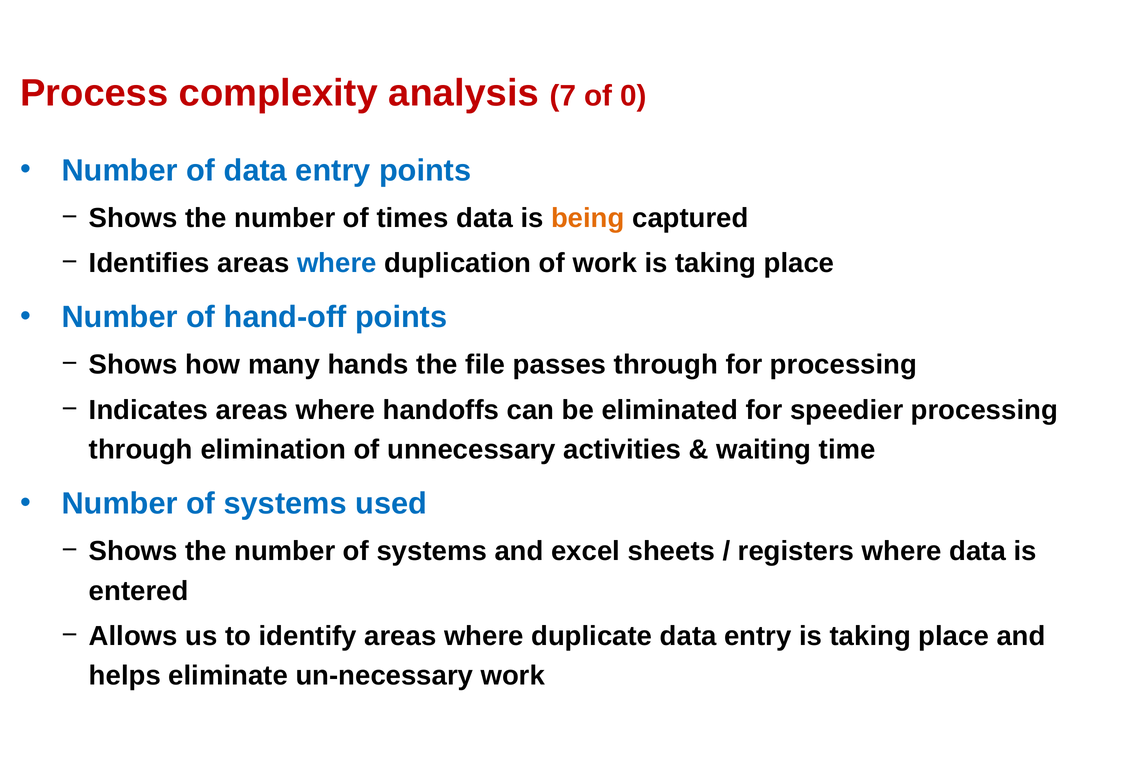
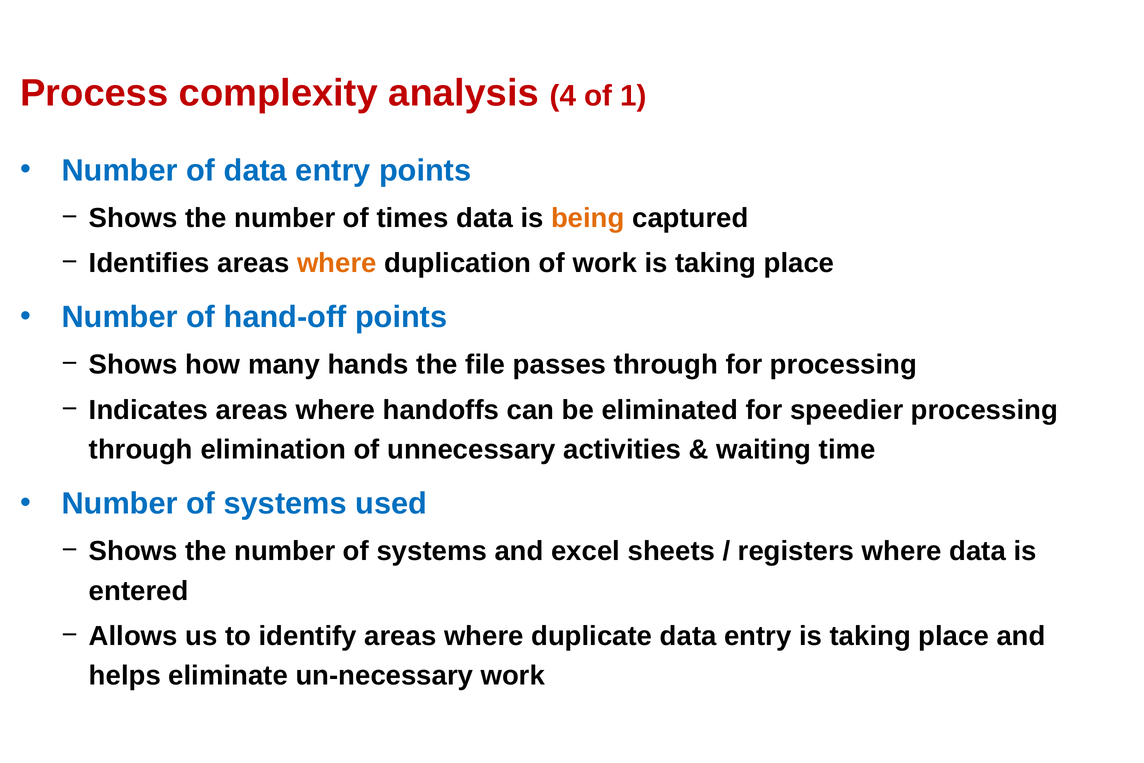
7: 7 -> 4
0: 0 -> 1
where at (337, 263) colour: blue -> orange
